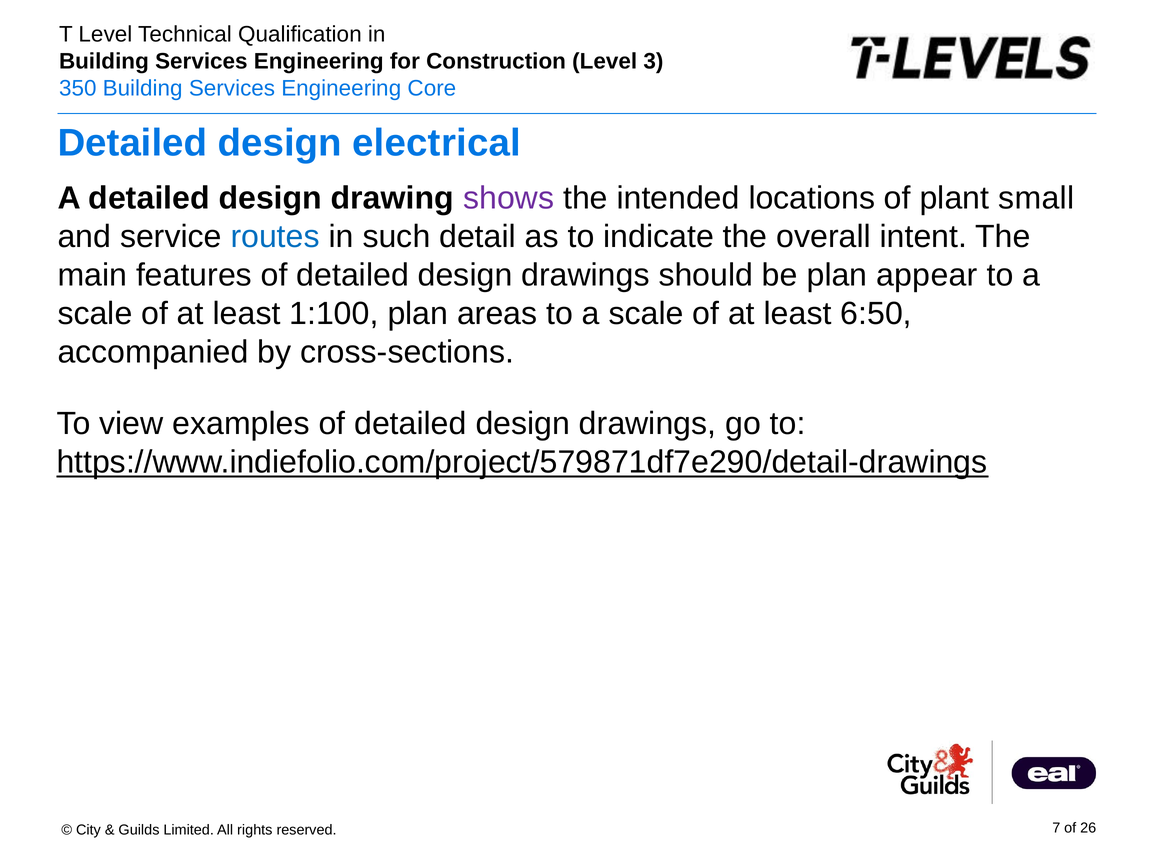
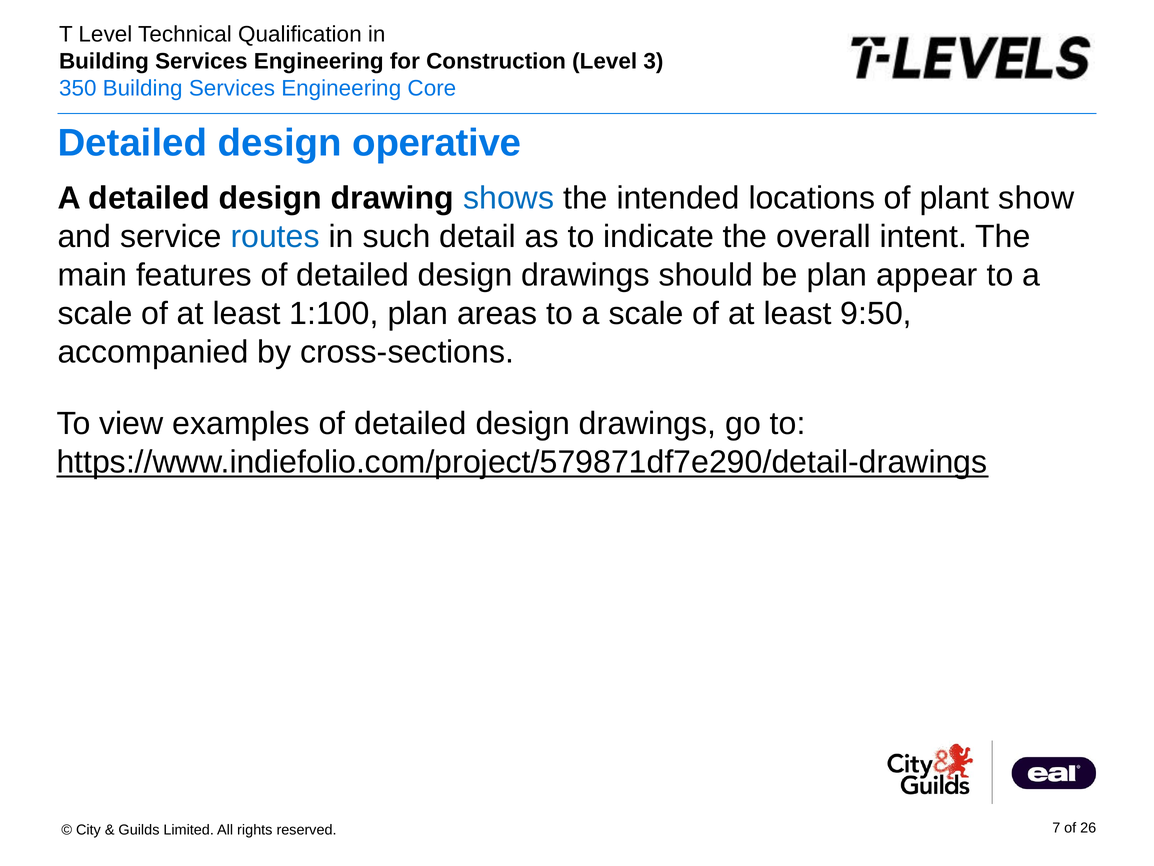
electrical: electrical -> operative
shows colour: purple -> blue
small: small -> show
6:50: 6:50 -> 9:50
